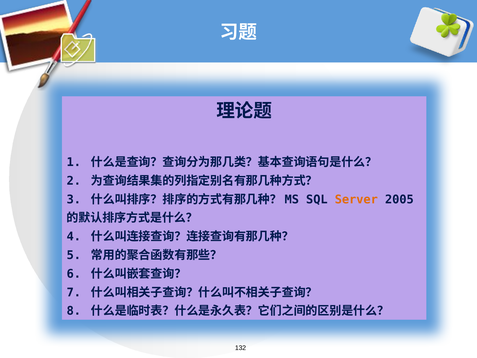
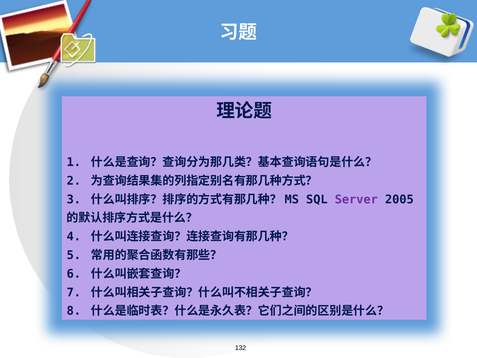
Server colour: orange -> purple
